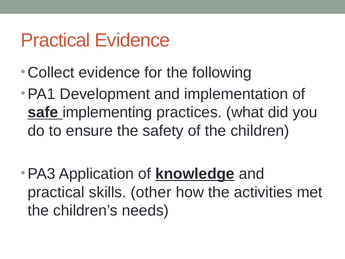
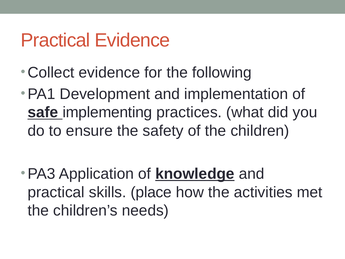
other: other -> place
